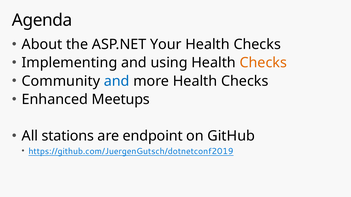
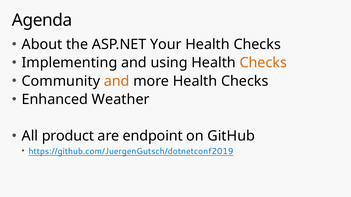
and at (117, 81) colour: blue -> orange
Meetups: Meetups -> Weather
stations: stations -> product
